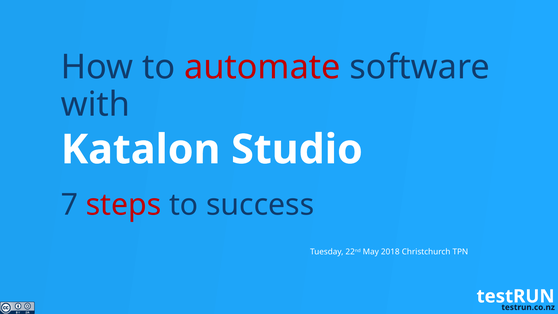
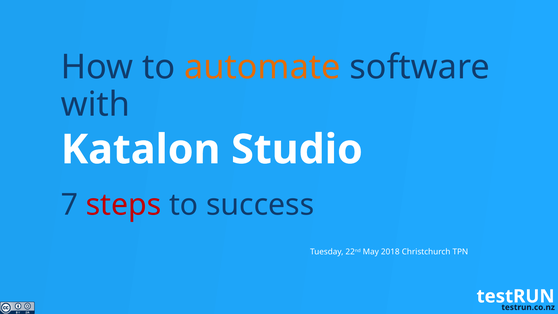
automate colour: red -> orange
